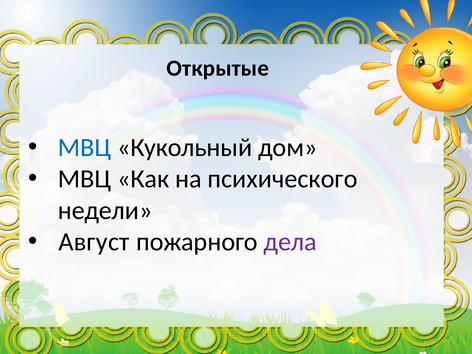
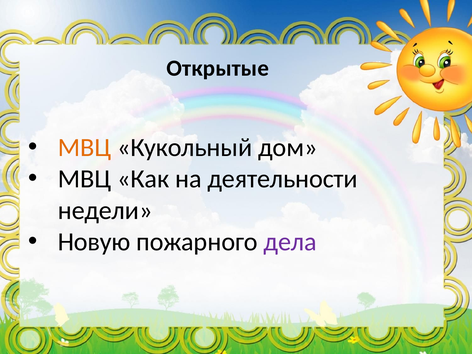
МВЦ at (84, 148) colour: blue -> orange
психического: психического -> деятельности
Август: Август -> Новую
